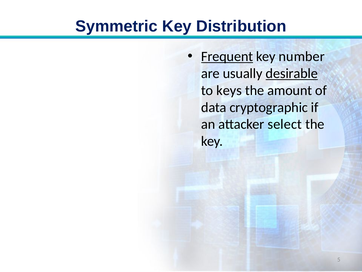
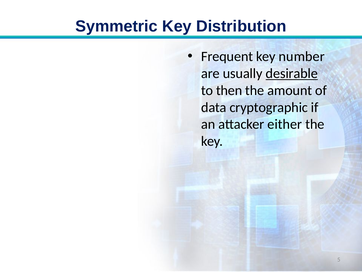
Frequent underline: present -> none
keys: keys -> then
select: select -> either
